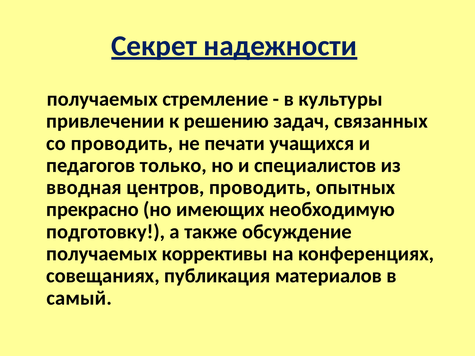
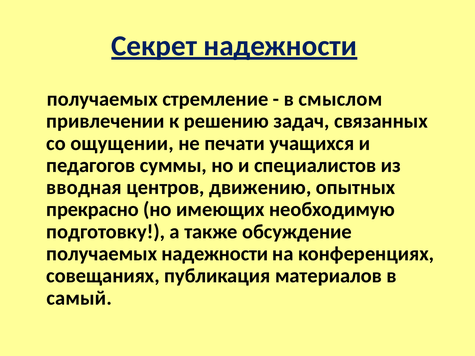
культуры: культуры -> смыслом
со проводить: проводить -> ощущении
только: только -> суммы
центров проводить: проводить -> движению
получаемых коррективы: коррективы -> надежности
